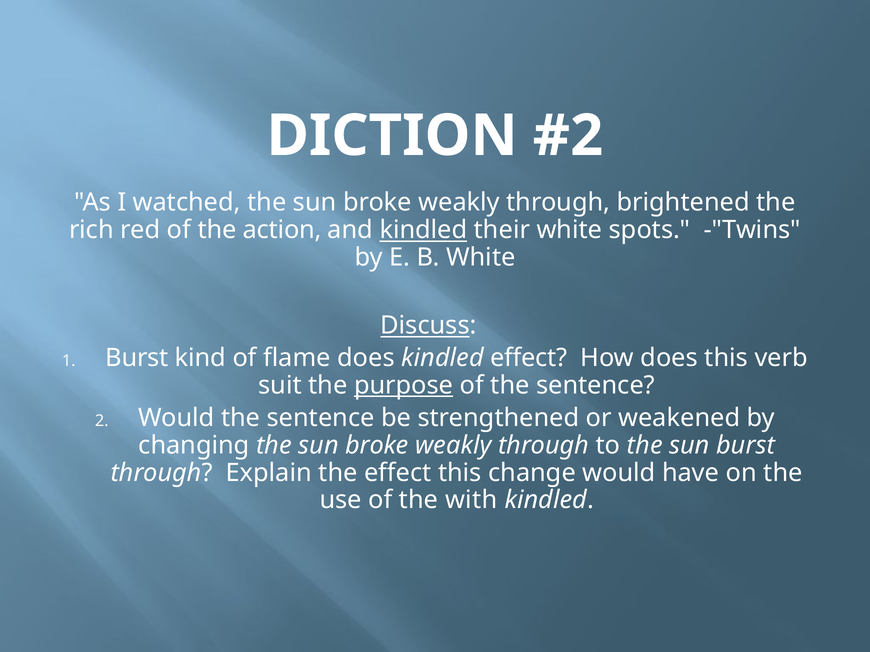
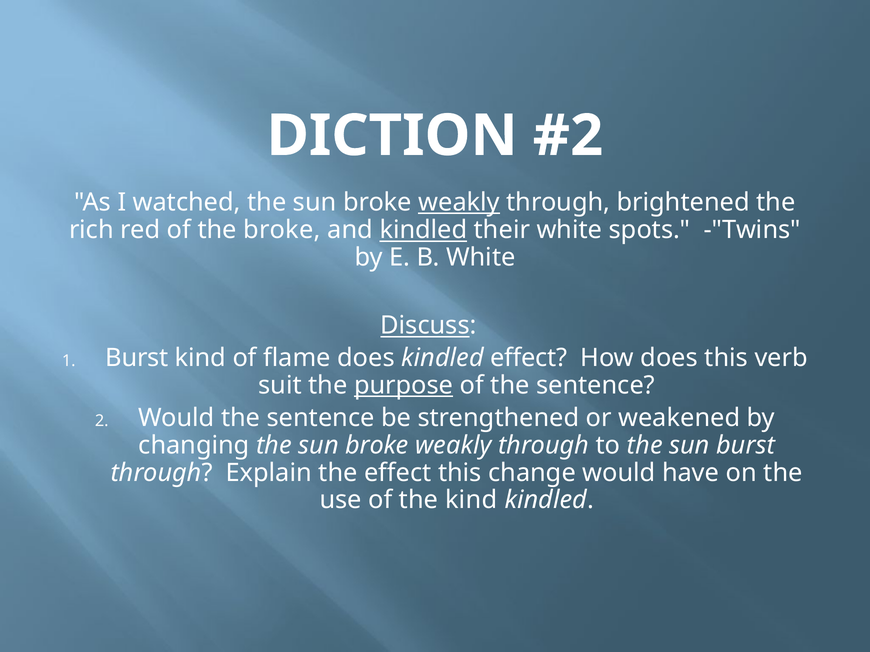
weakly at (459, 203) underline: none -> present
the action: action -> broke
the with: with -> kind
